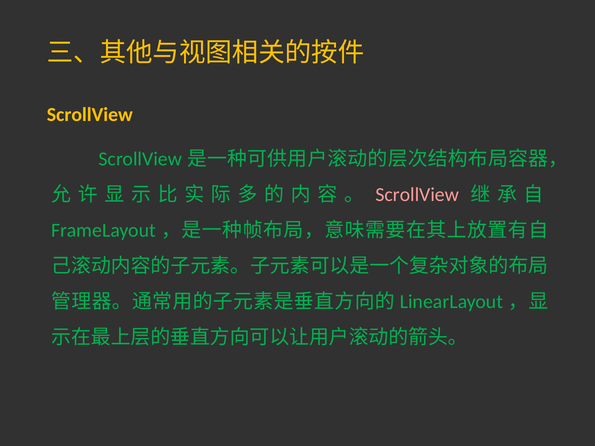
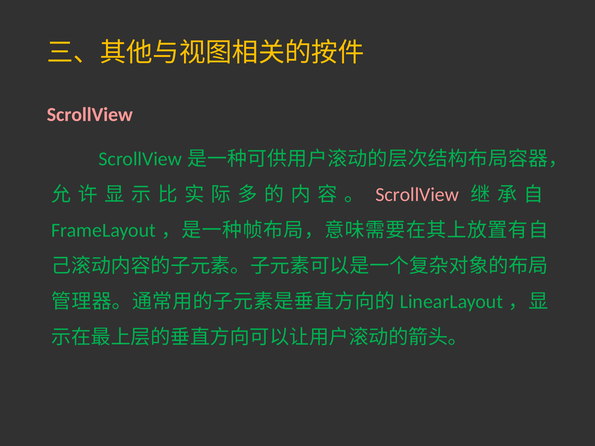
ScrollView at (90, 115) colour: yellow -> pink
